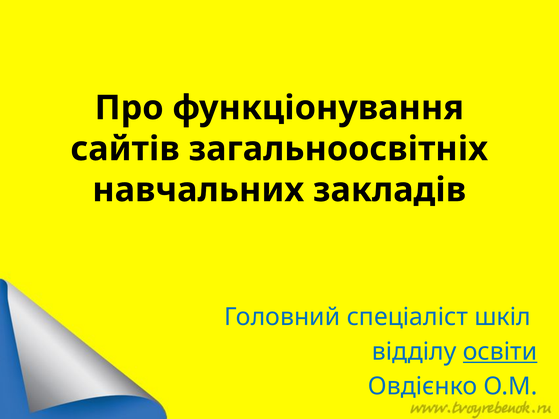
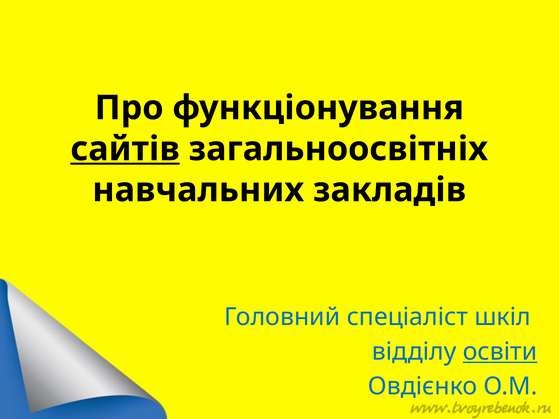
сайтів underline: none -> present
